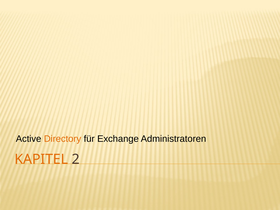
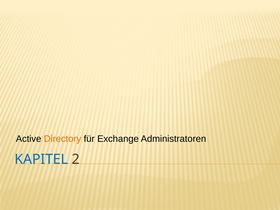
KAPITEL colour: orange -> blue
